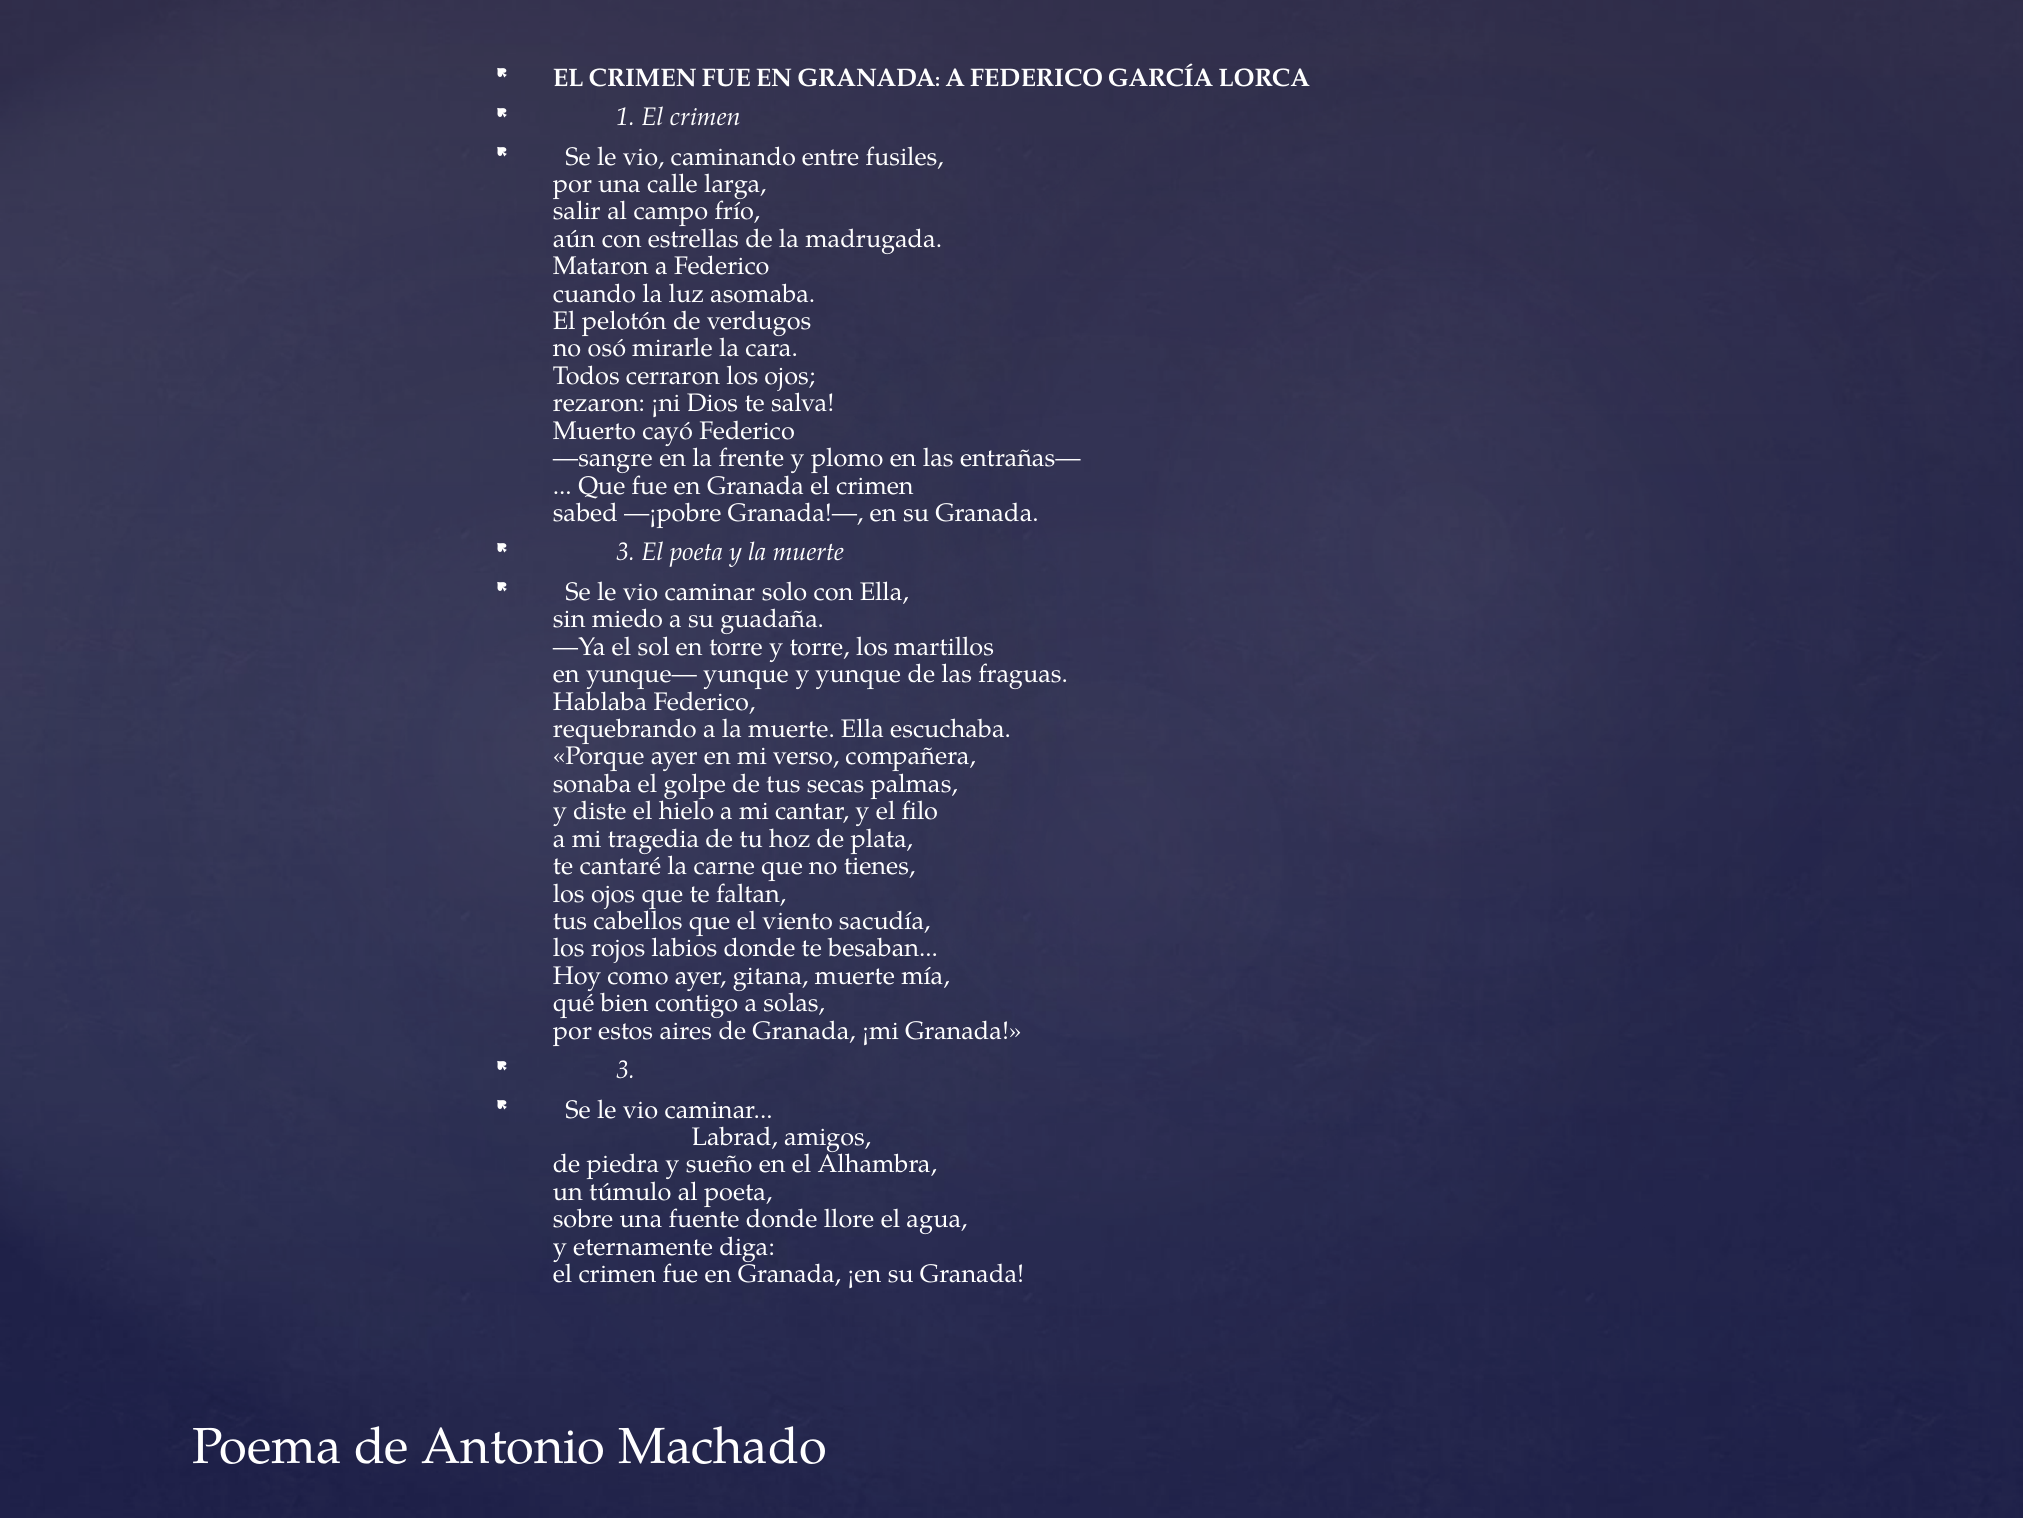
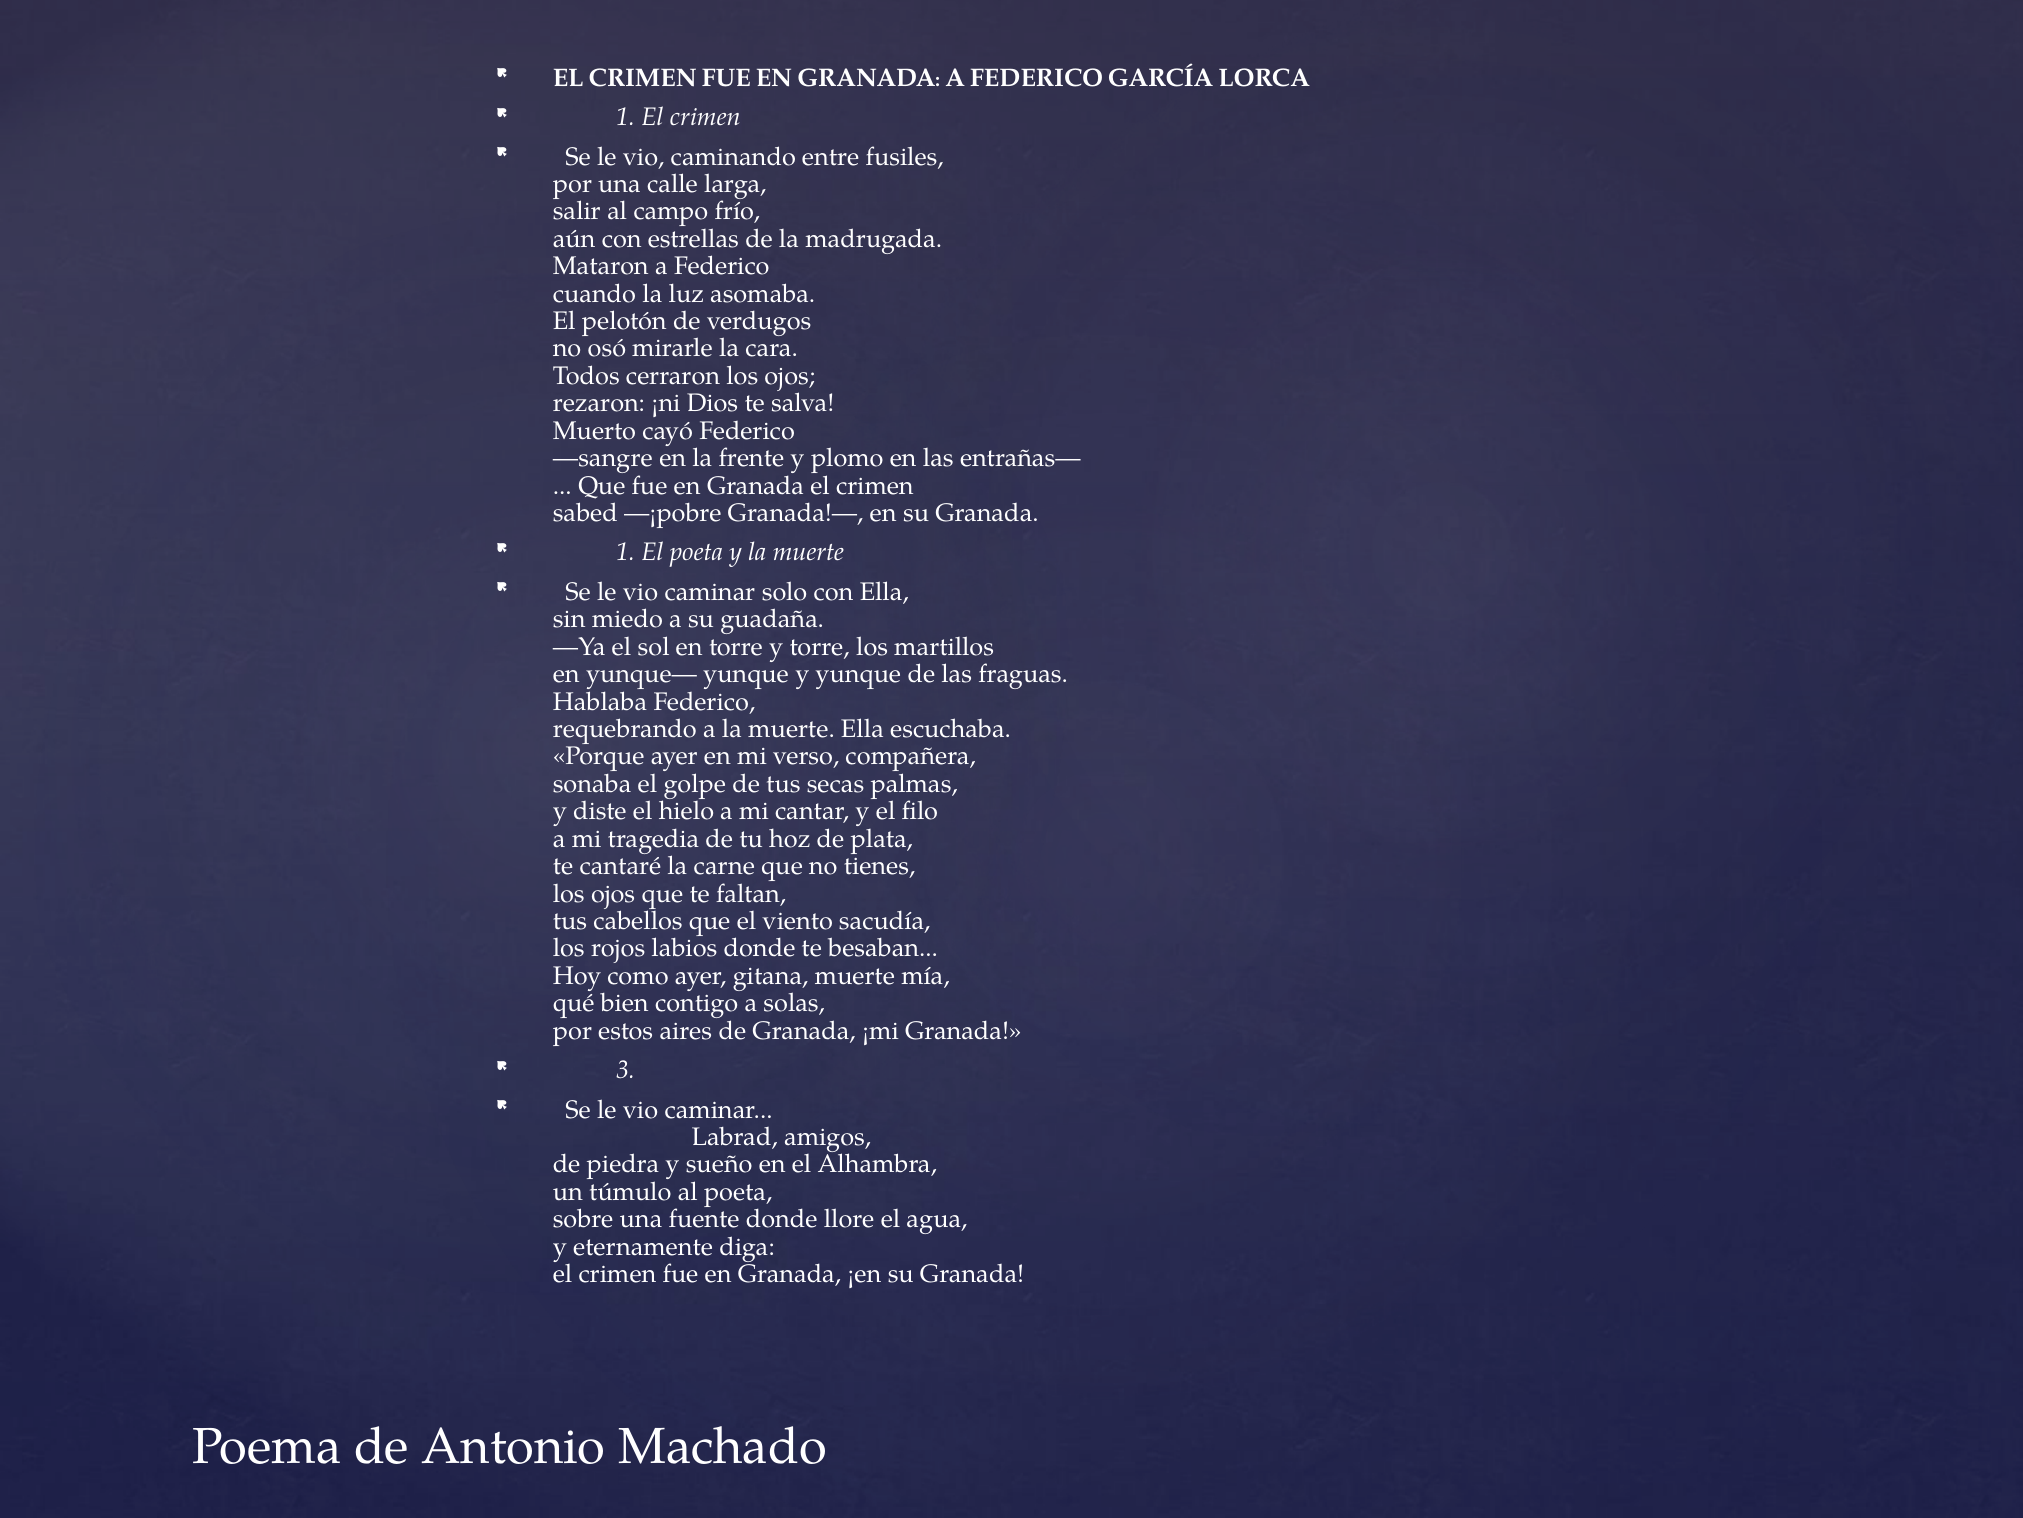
3 at (626, 552): 3 -> 1
